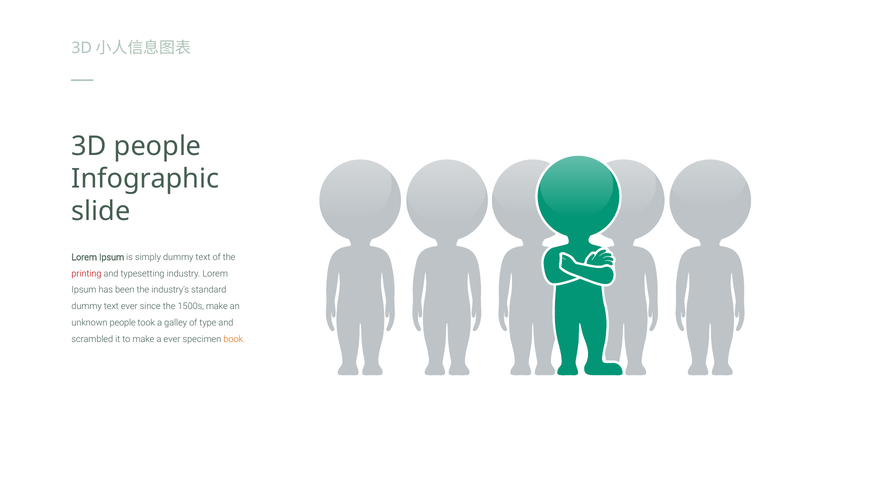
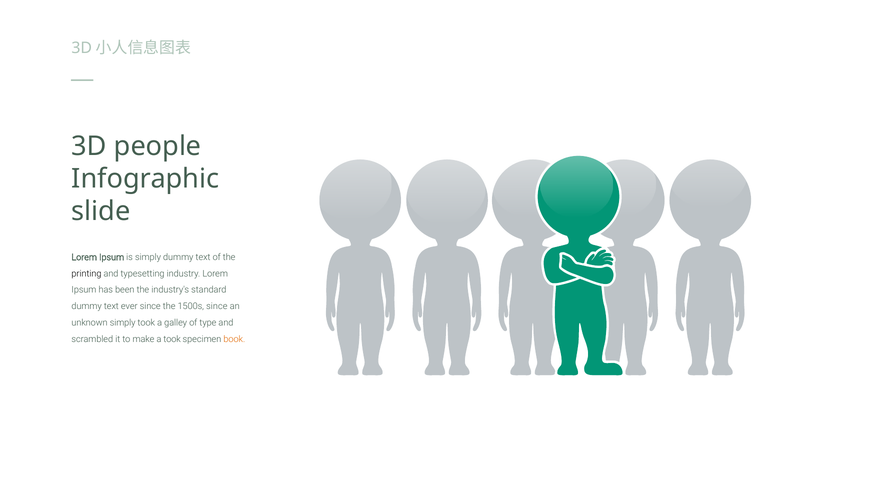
printing colour: red -> black
1500s make: make -> since
unknown people: people -> simply
a ever: ever -> took
